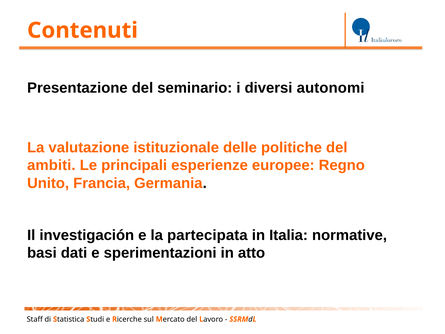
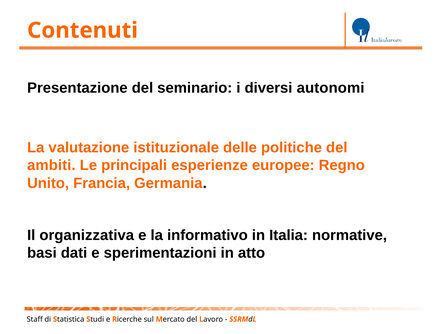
investigación: investigación -> organizzativa
partecipata: partecipata -> informativo
